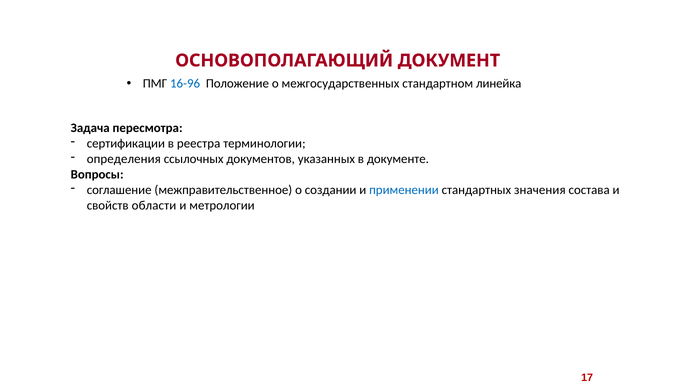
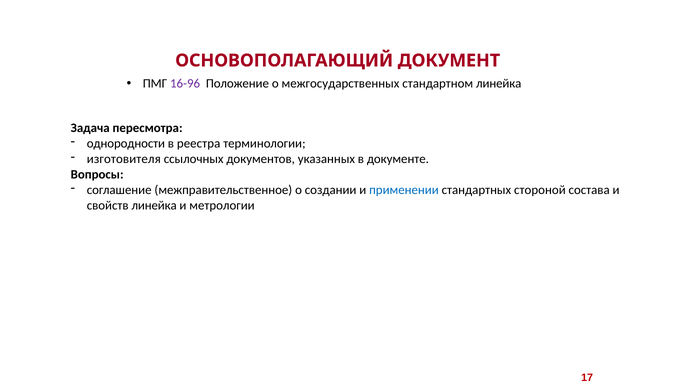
16-96 colour: blue -> purple
сертификации: сертификации -> однородности
определения: определения -> изготовителя
значения: значения -> стороной
свойств области: области -> линейка
